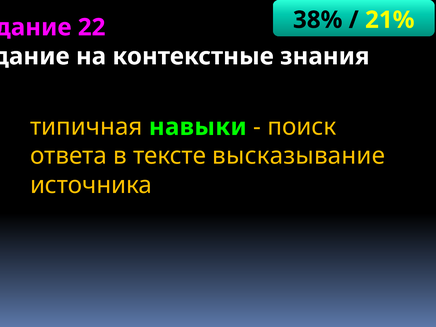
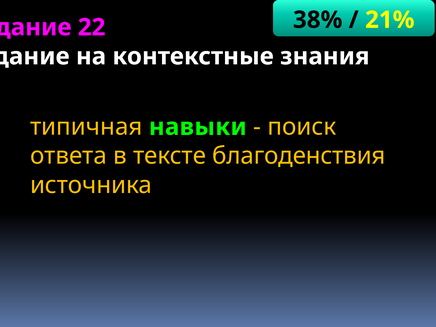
высказывание: высказывание -> благоденствия
